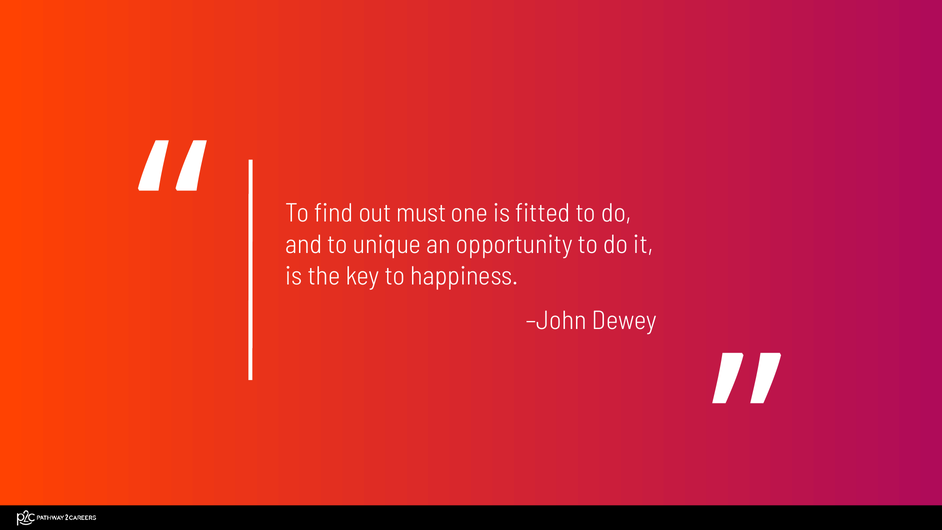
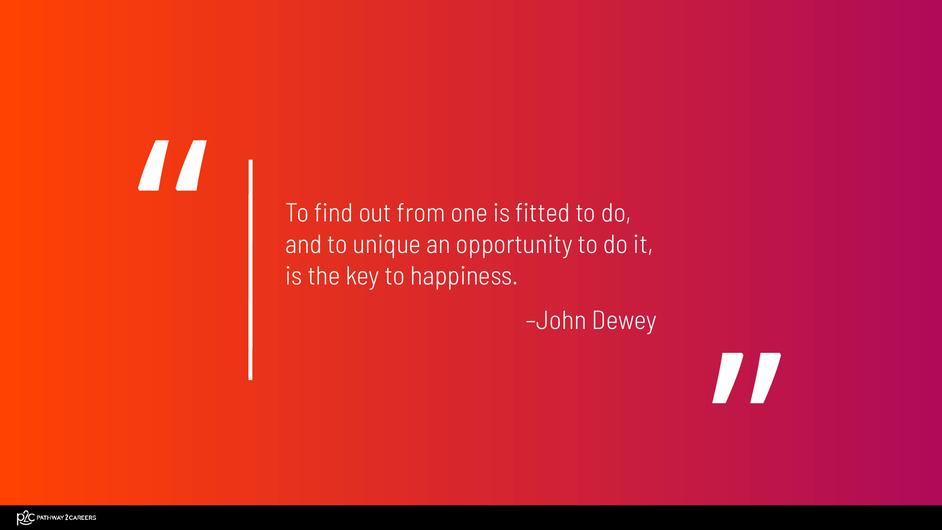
must: must -> from
